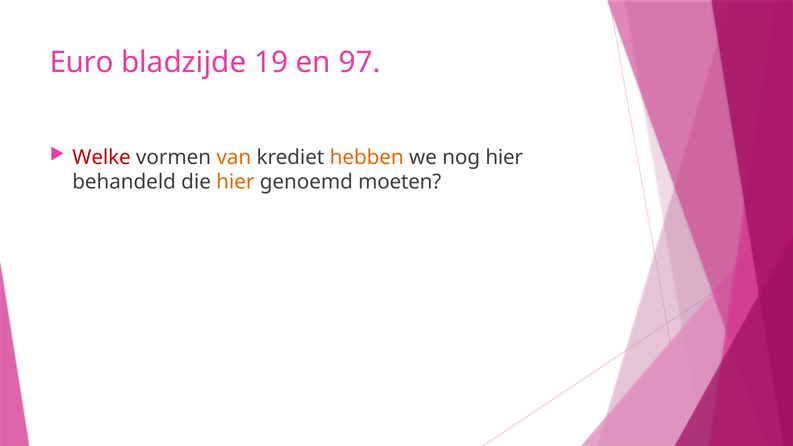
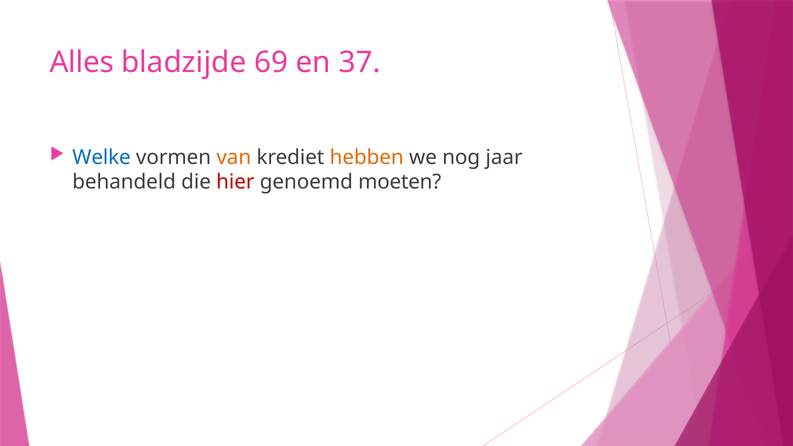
Euro: Euro -> Alles
19: 19 -> 69
97: 97 -> 37
Welke colour: red -> blue
nog hier: hier -> jaar
hier at (235, 182) colour: orange -> red
